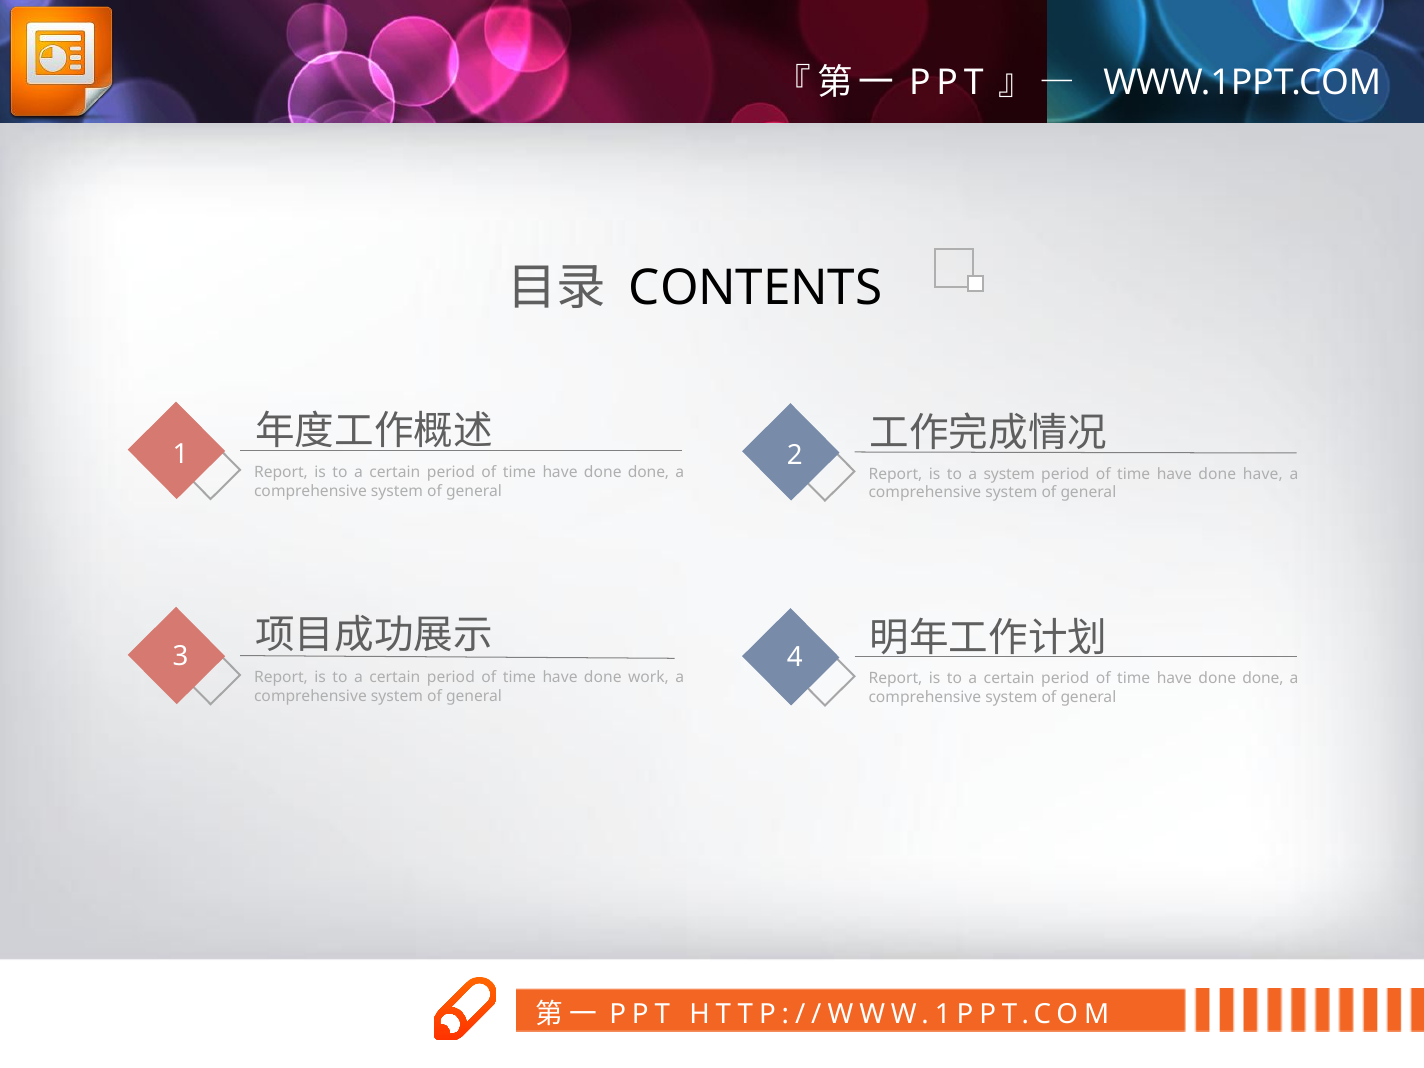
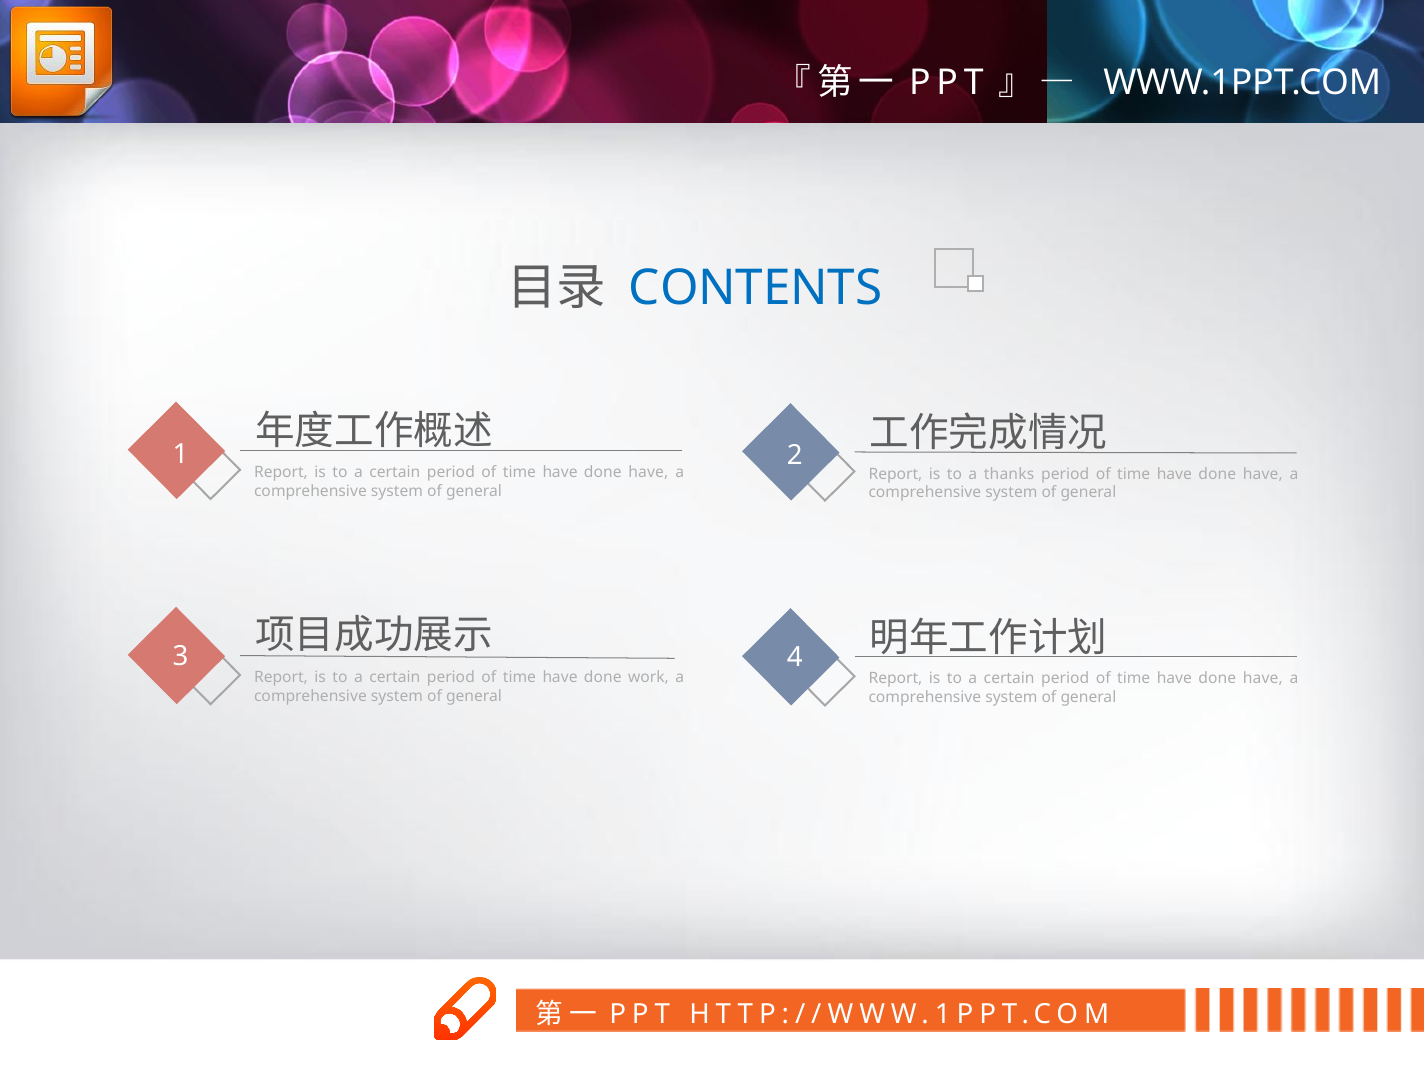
CONTENTS colour: black -> blue
done at (649, 472): done -> have
a system: system -> thanks
done at (1263, 679): done -> have
